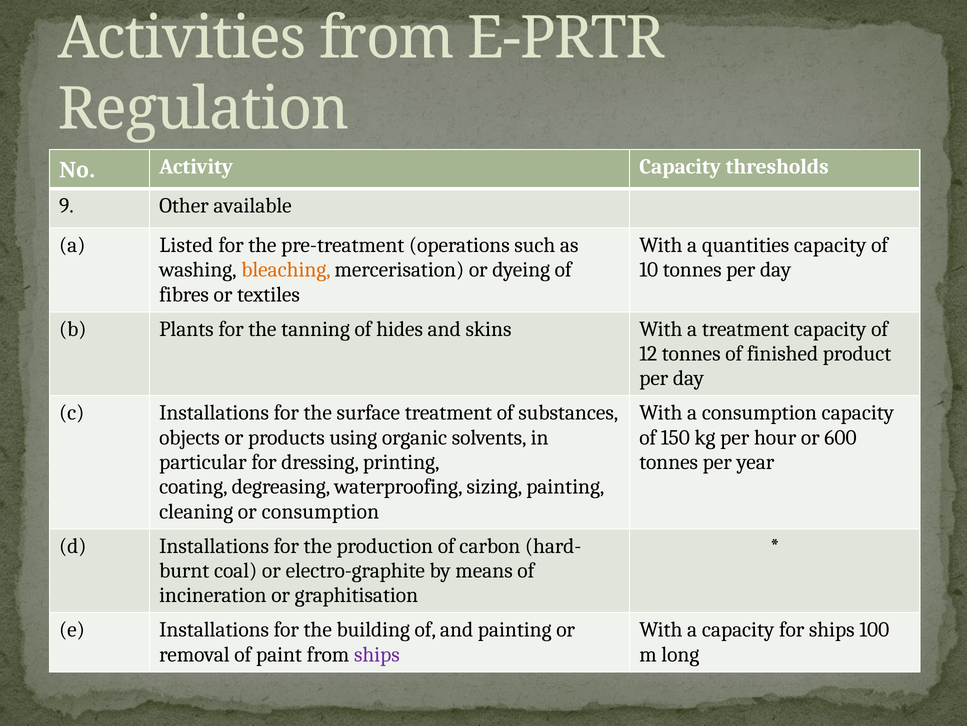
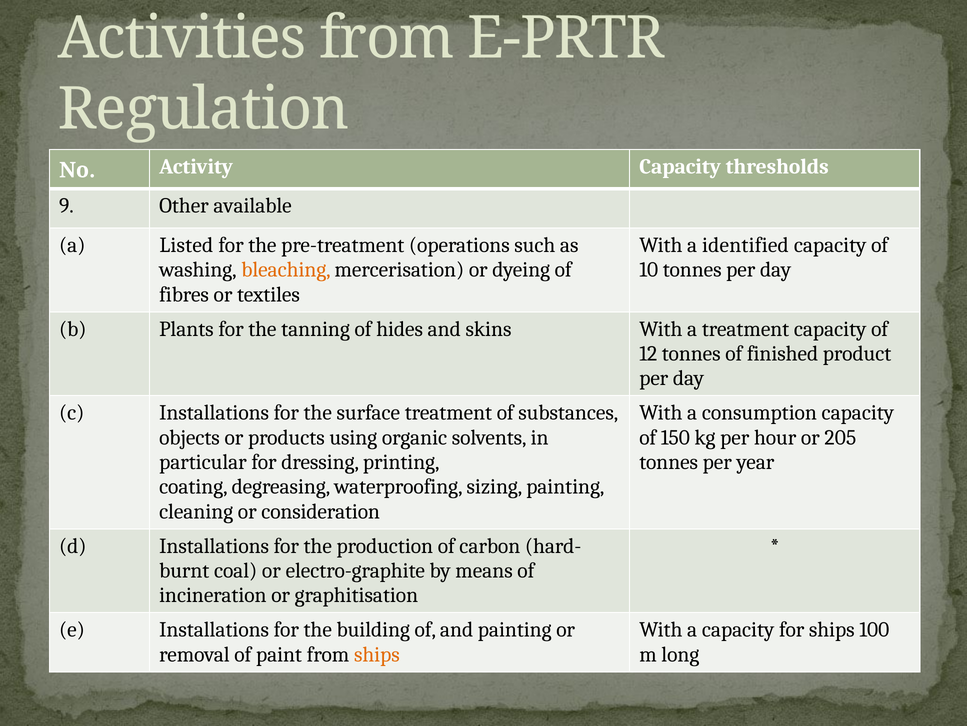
quantities: quantities -> identified
600: 600 -> 205
or consumption: consumption -> consideration
ships at (377, 654) colour: purple -> orange
